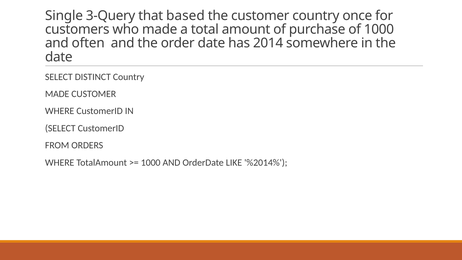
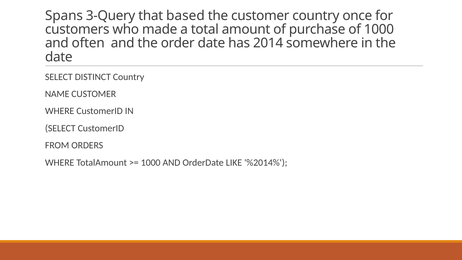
Single: Single -> Spans
MADE at (57, 94): MADE -> NAME
